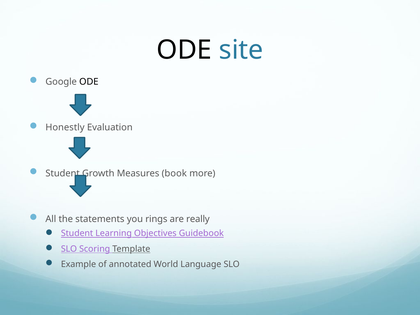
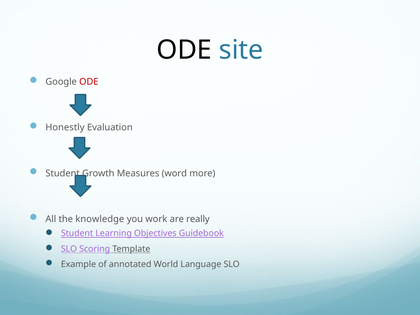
ODE at (89, 82) colour: black -> red
book: book -> word
statements: statements -> knowledge
rings: rings -> work
